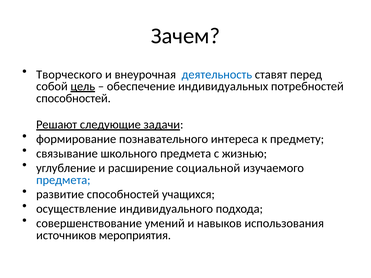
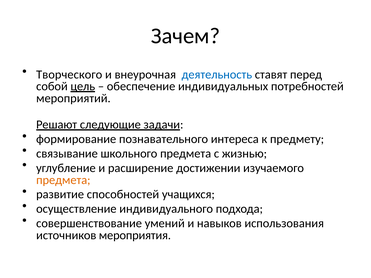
способностей at (73, 98): способностей -> мероприятий
социальной: социальной -> достижении
предмета at (63, 180) colour: blue -> orange
